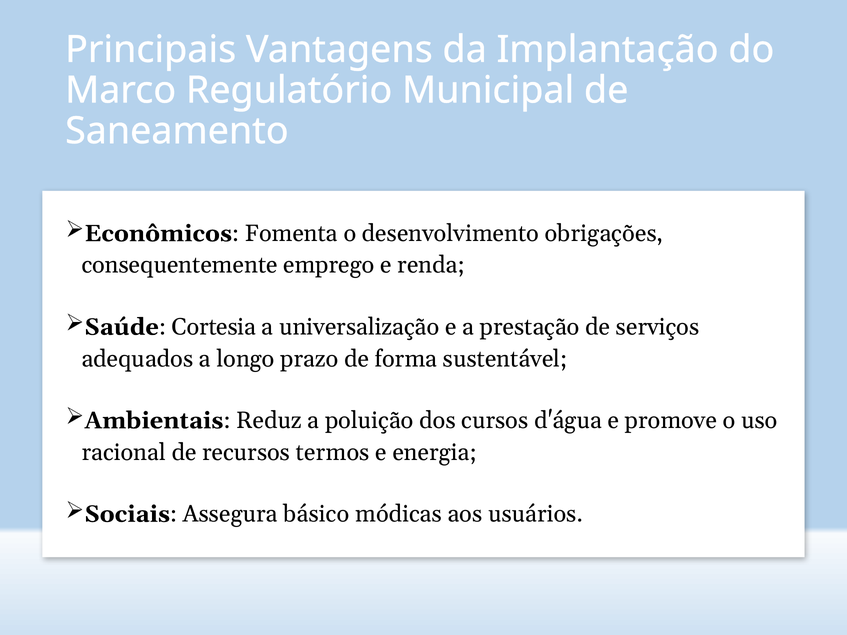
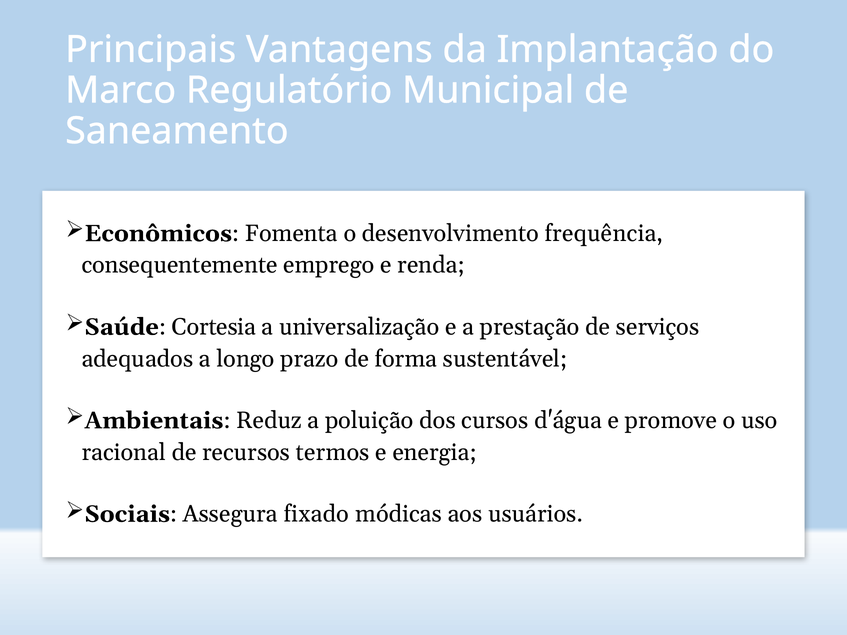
obrigações: obrigações -> frequência
básico: básico -> fixado
